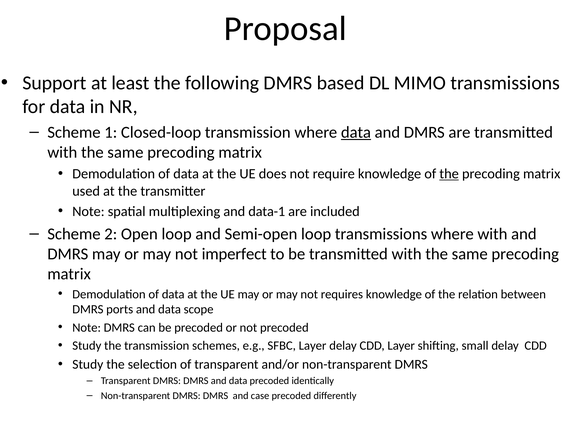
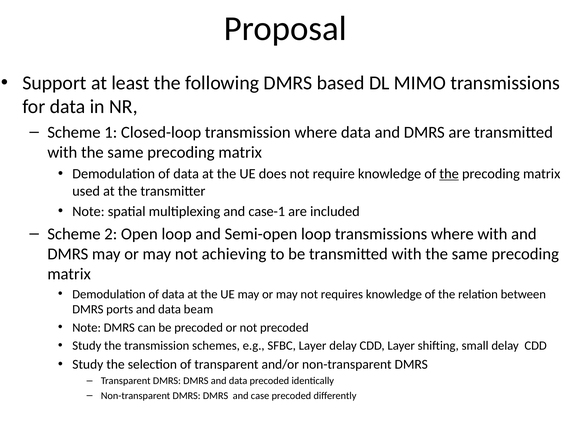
data at (356, 132) underline: present -> none
data-1: data-1 -> case-1
imperfect: imperfect -> achieving
scope: scope -> beam
